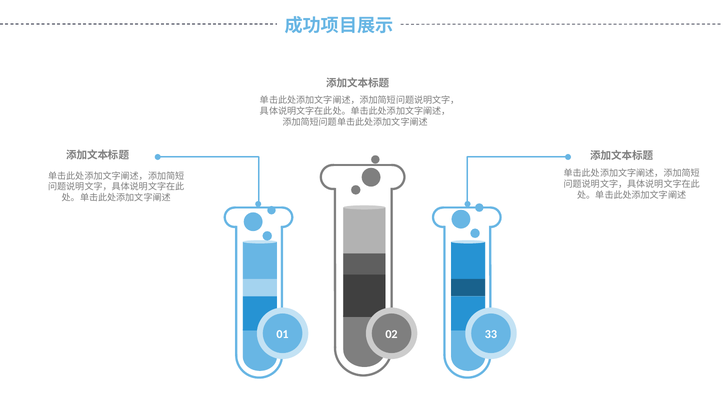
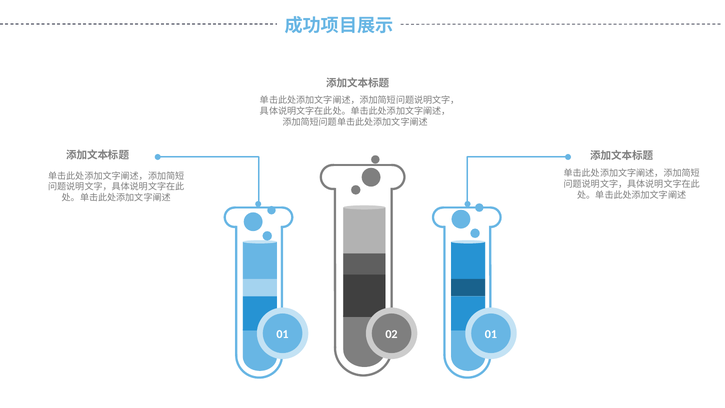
02 33: 33 -> 01
